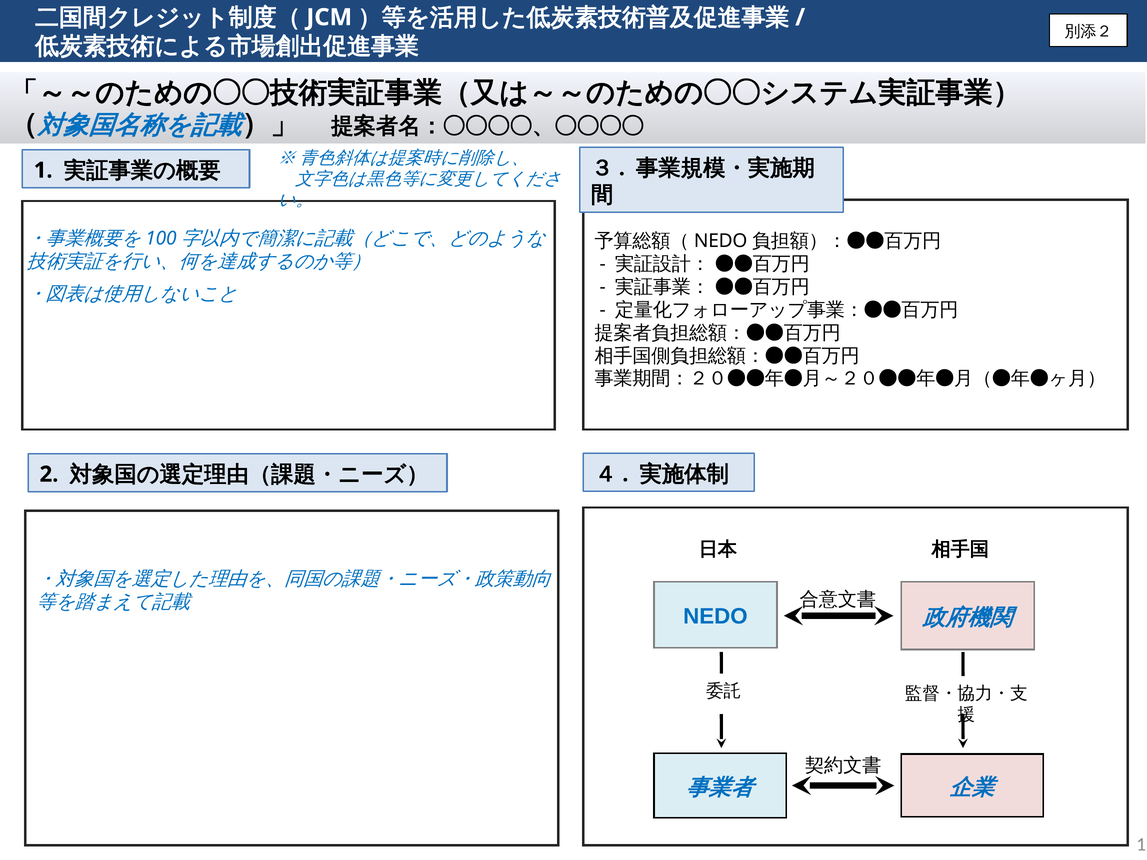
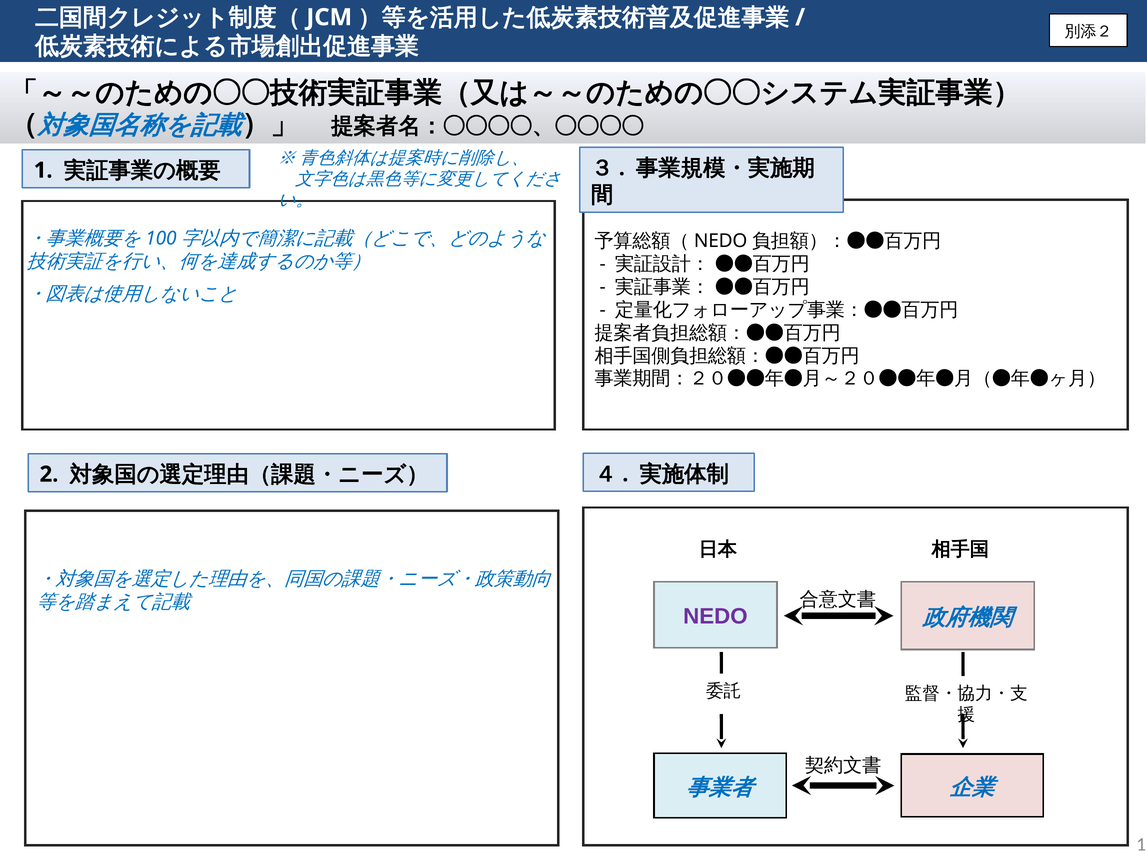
NEDO colour: blue -> purple
